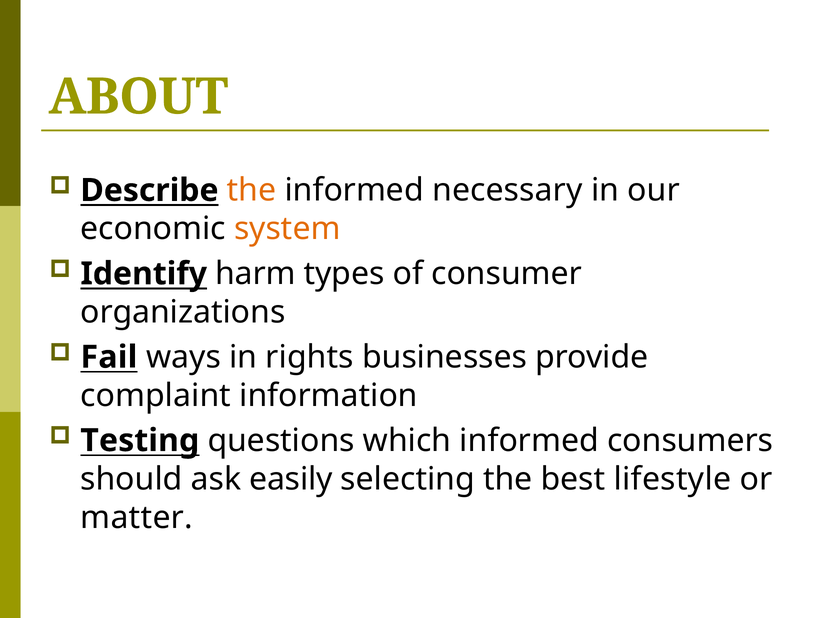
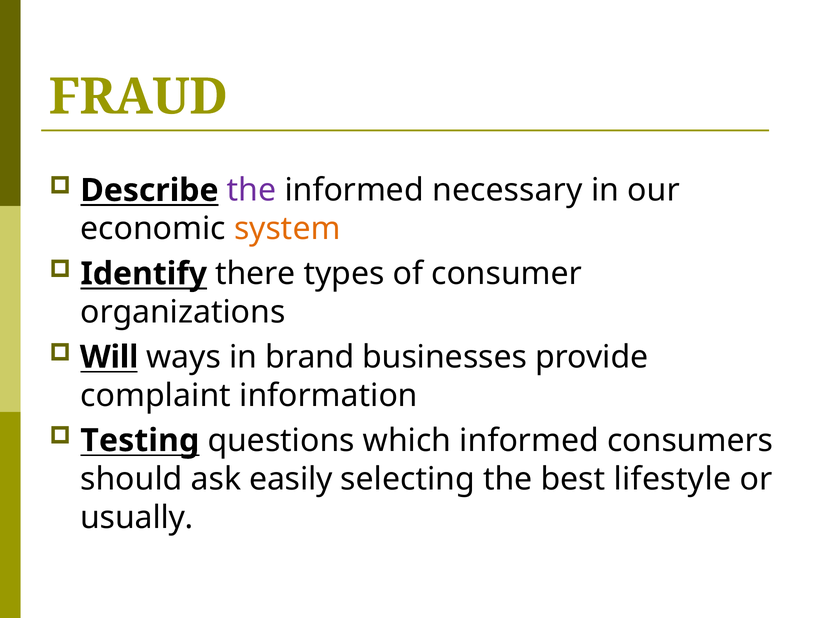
ABOUT: ABOUT -> FRAUD
the at (252, 190) colour: orange -> purple
harm: harm -> there
Fail: Fail -> Will
rights: rights -> brand
matter: matter -> usually
